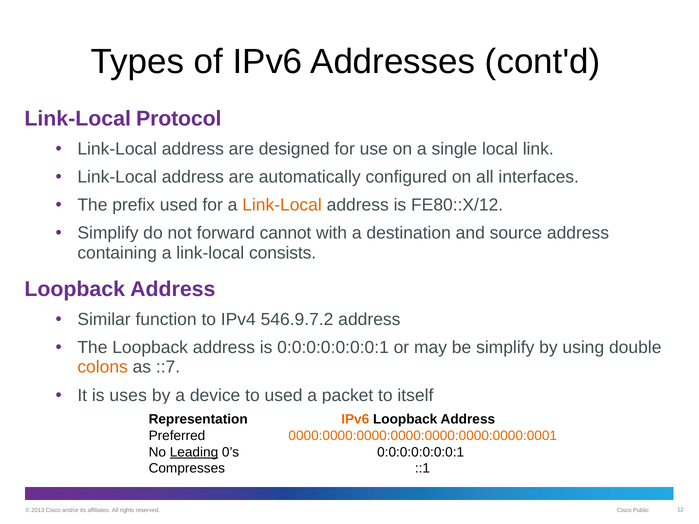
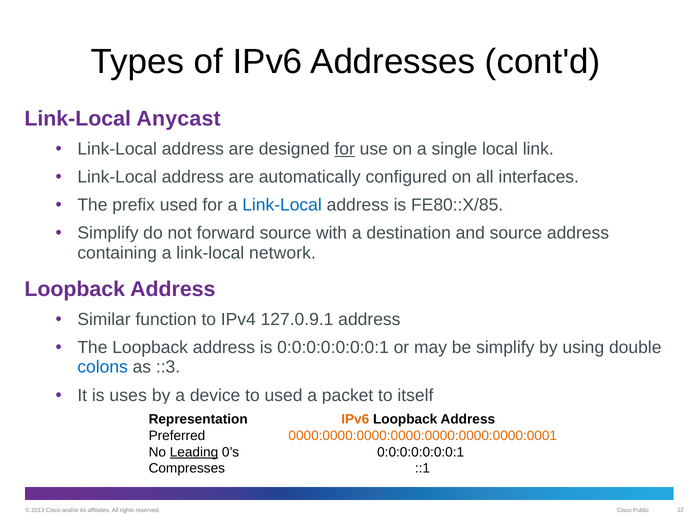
Protocol: Protocol -> Anycast
for at (345, 149) underline: none -> present
Link-Local at (282, 205) colour: orange -> blue
FE80::X/12: FE80::X/12 -> FE80::X/85
forward cannot: cannot -> source
consists: consists -> network
546.9.7.2: 546.9.7.2 -> 127.0.9.1
colons colour: orange -> blue
::7: ::7 -> ::3
